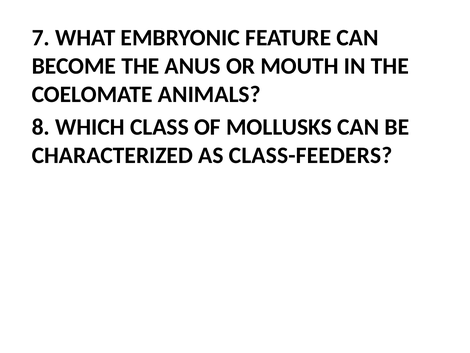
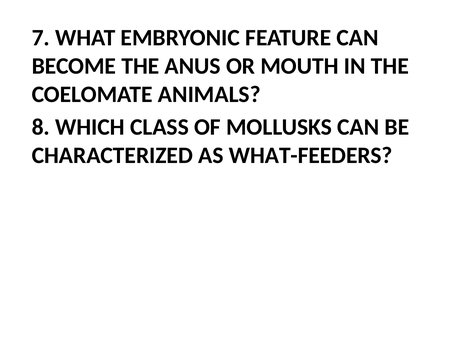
CLASS-FEEDERS: CLASS-FEEDERS -> WHAT-FEEDERS
